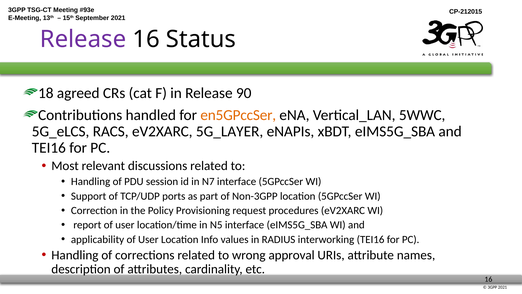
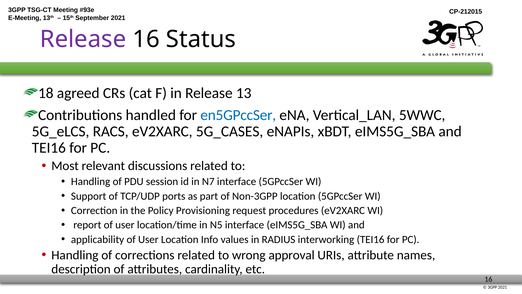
90: 90 -> 13
en5GPccSer colour: orange -> blue
5G_LAYER: 5G_LAYER -> 5G_CASES
